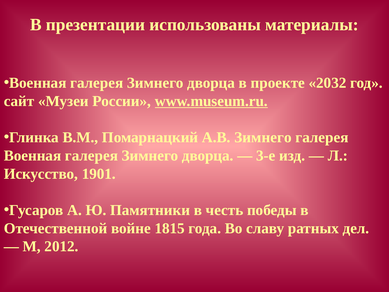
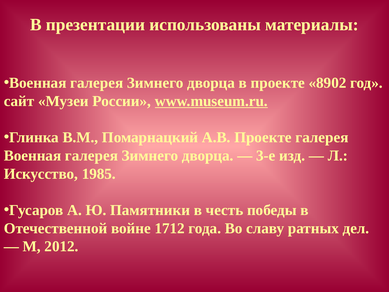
2032: 2032 -> 8902
А.В Зимнего: Зимнего -> Проекте
1901: 1901 -> 1985
1815: 1815 -> 1712
